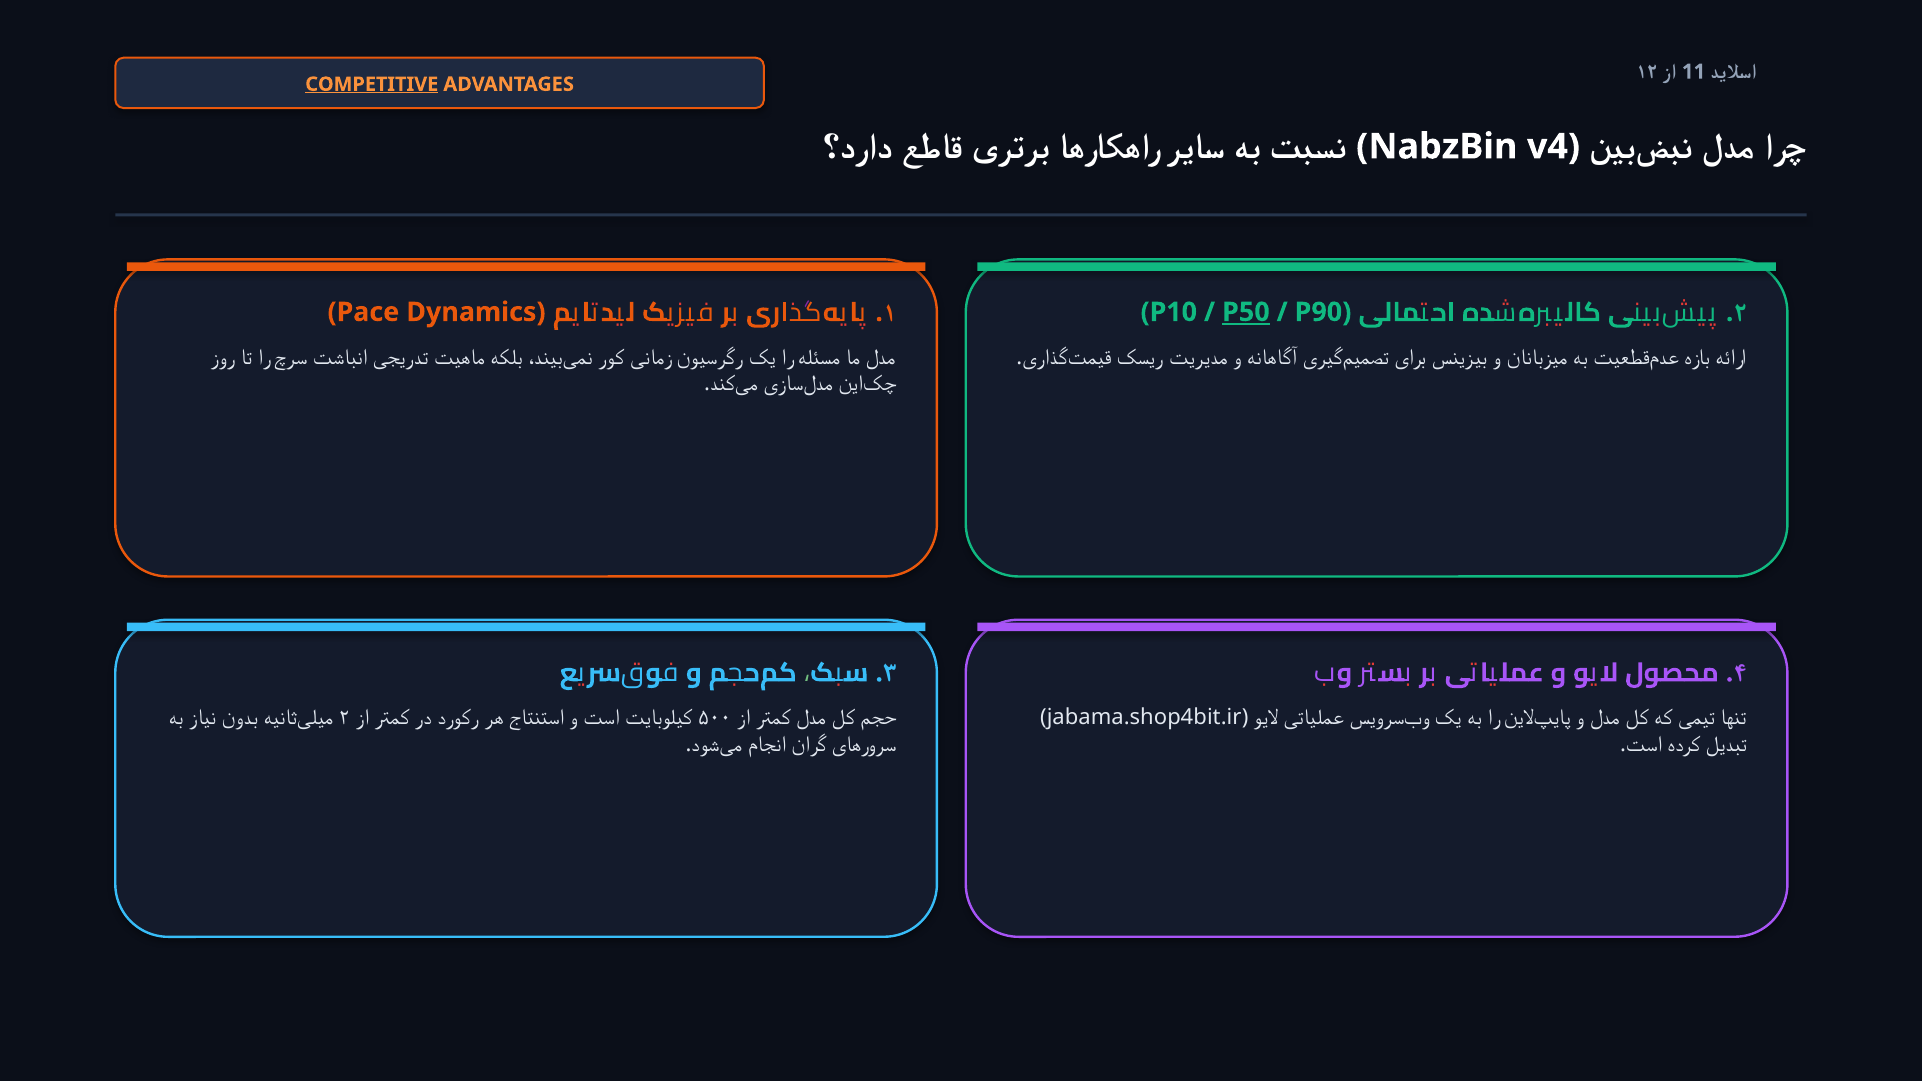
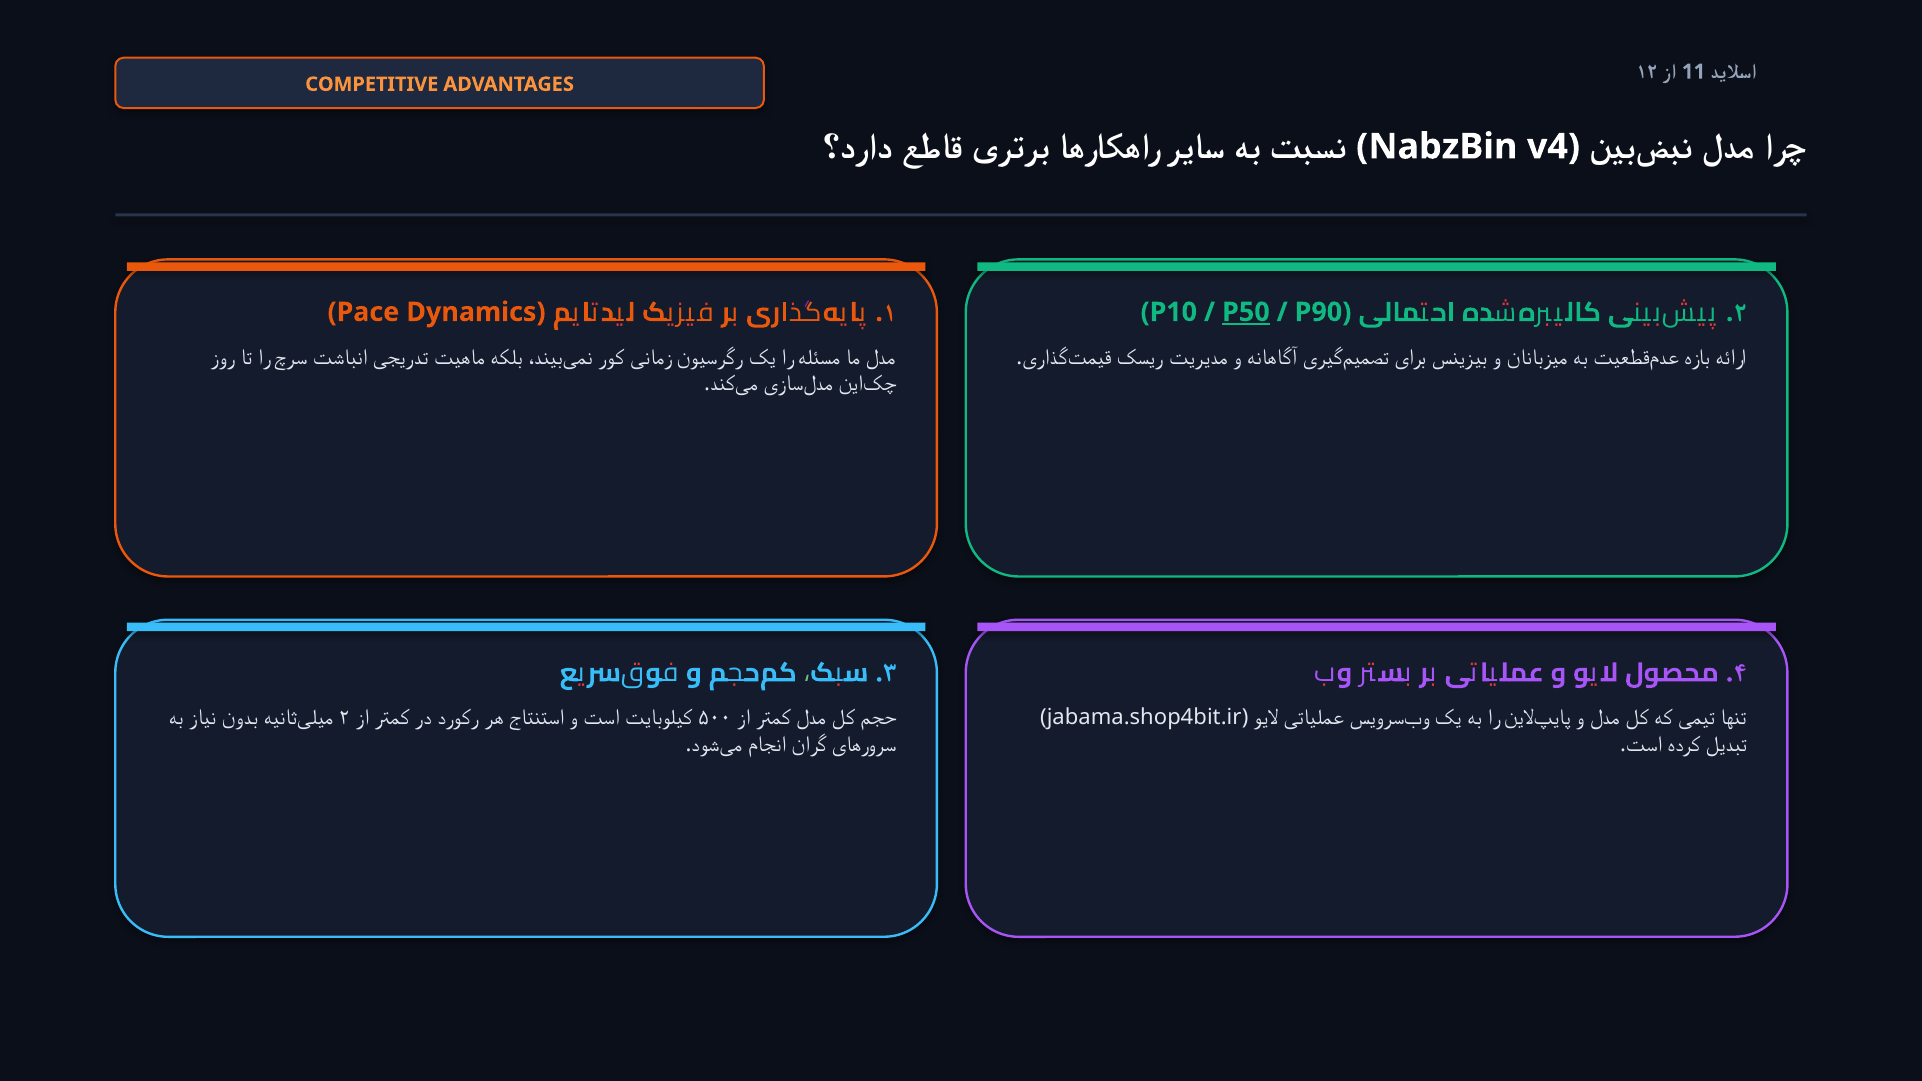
COMPETITIVE underline: present -> none
